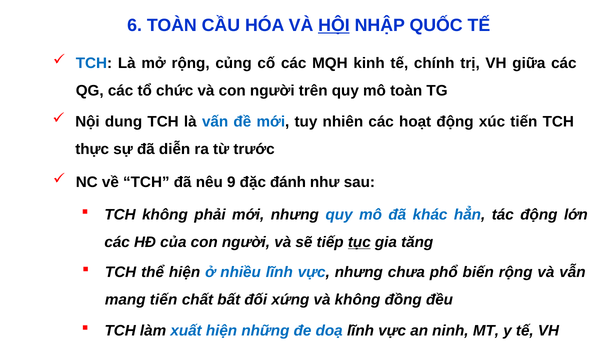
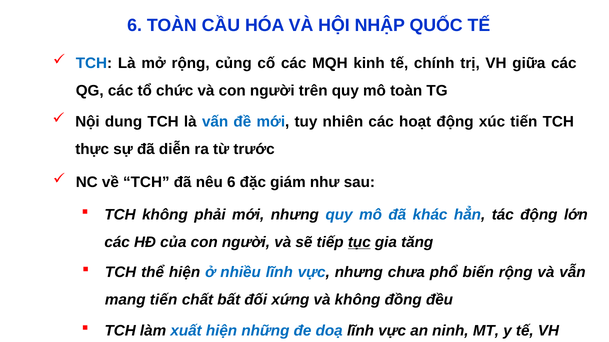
HỘI underline: present -> none
nêu 9: 9 -> 6
đánh: đánh -> giám
